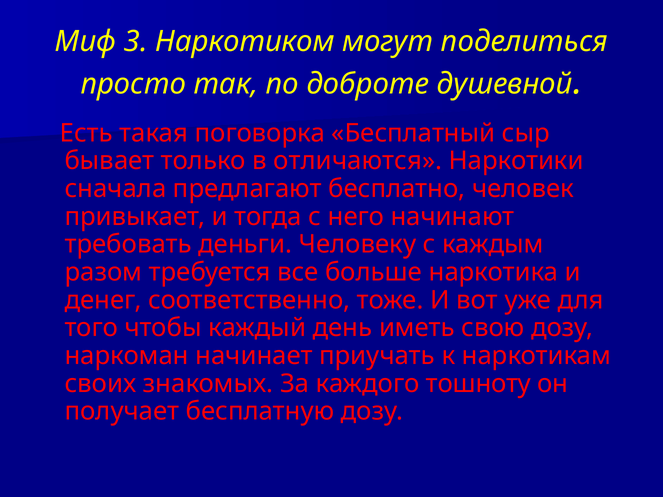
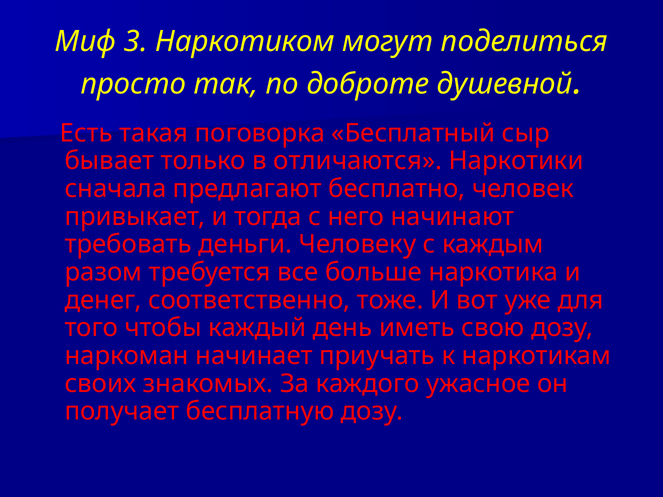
тошноту: тошноту -> ужасное
